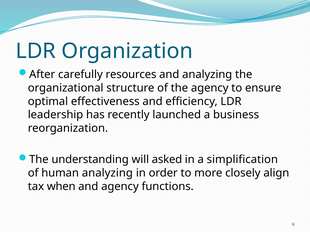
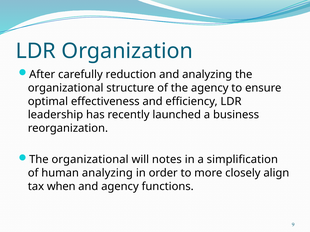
resources: resources -> reduction
understanding at (90, 160): understanding -> organizational
asked: asked -> notes
